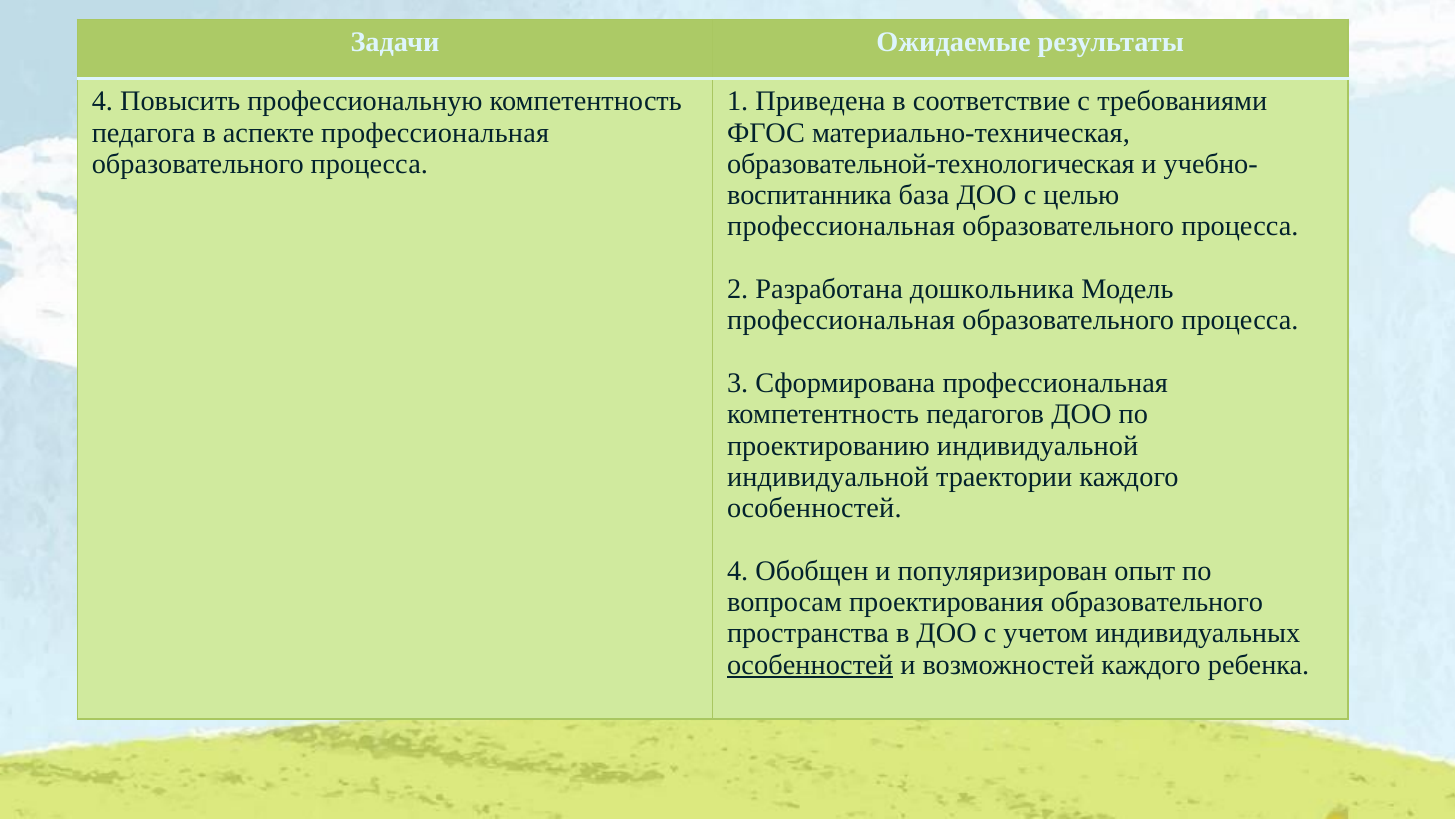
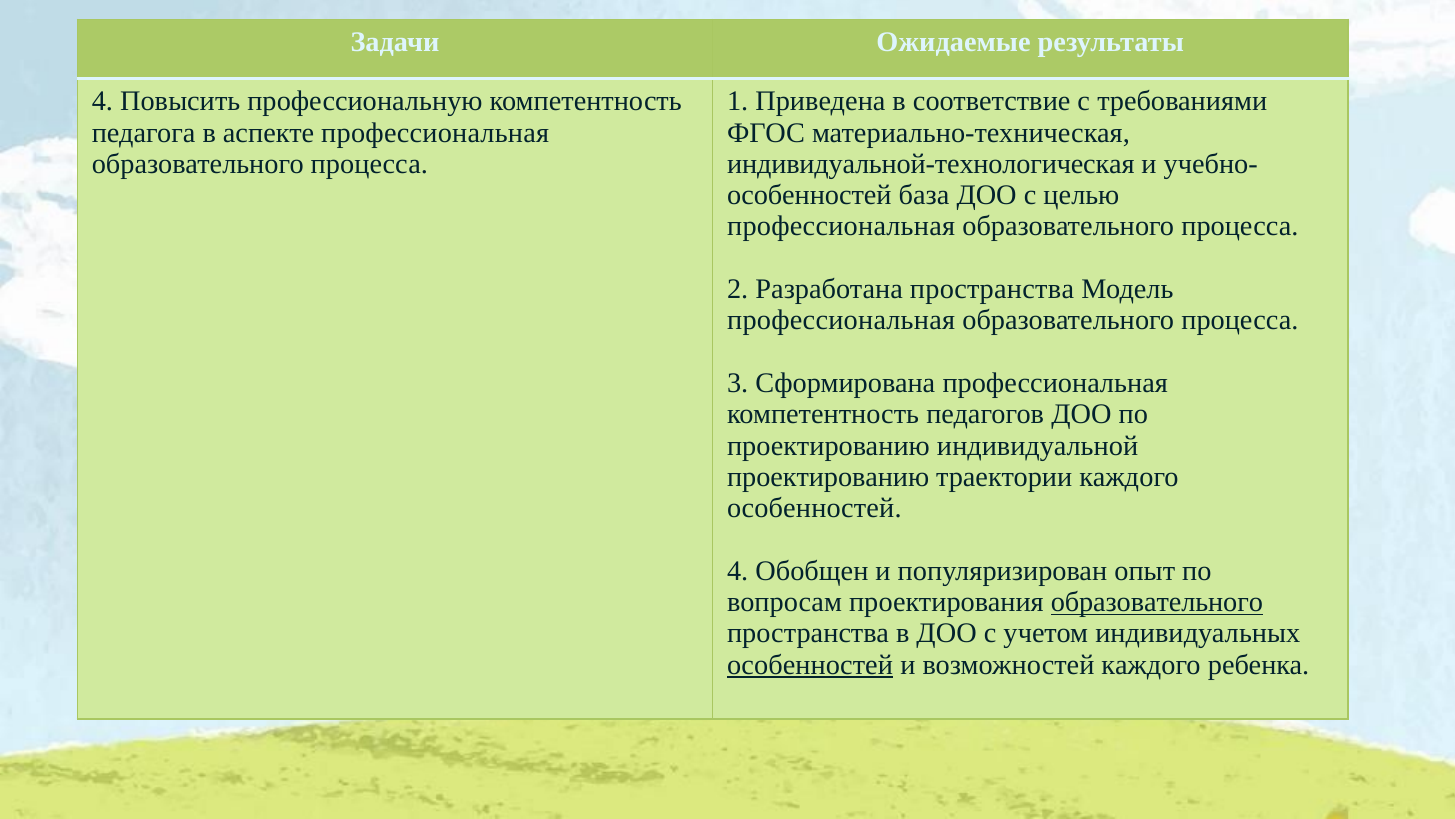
образовательной-технологическая: образовательной-технологическая -> индивидуальной-технологическая
воспитанника at (809, 195): воспитанника -> особенностей
Разработана дошкольника: дошкольника -> пространства
индивидуальной at (828, 477): индивидуальной -> проектированию
образовательного at (1157, 602) underline: none -> present
